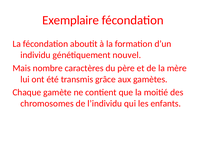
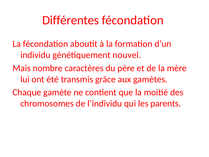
Exemplaire: Exemplaire -> Différentes
enfants: enfants -> parents
